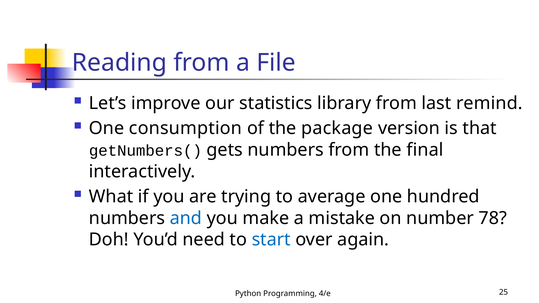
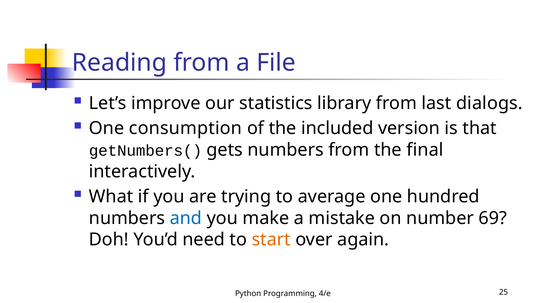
remind: remind -> dialogs
package: package -> included
78: 78 -> 69
start colour: blue -> orange
